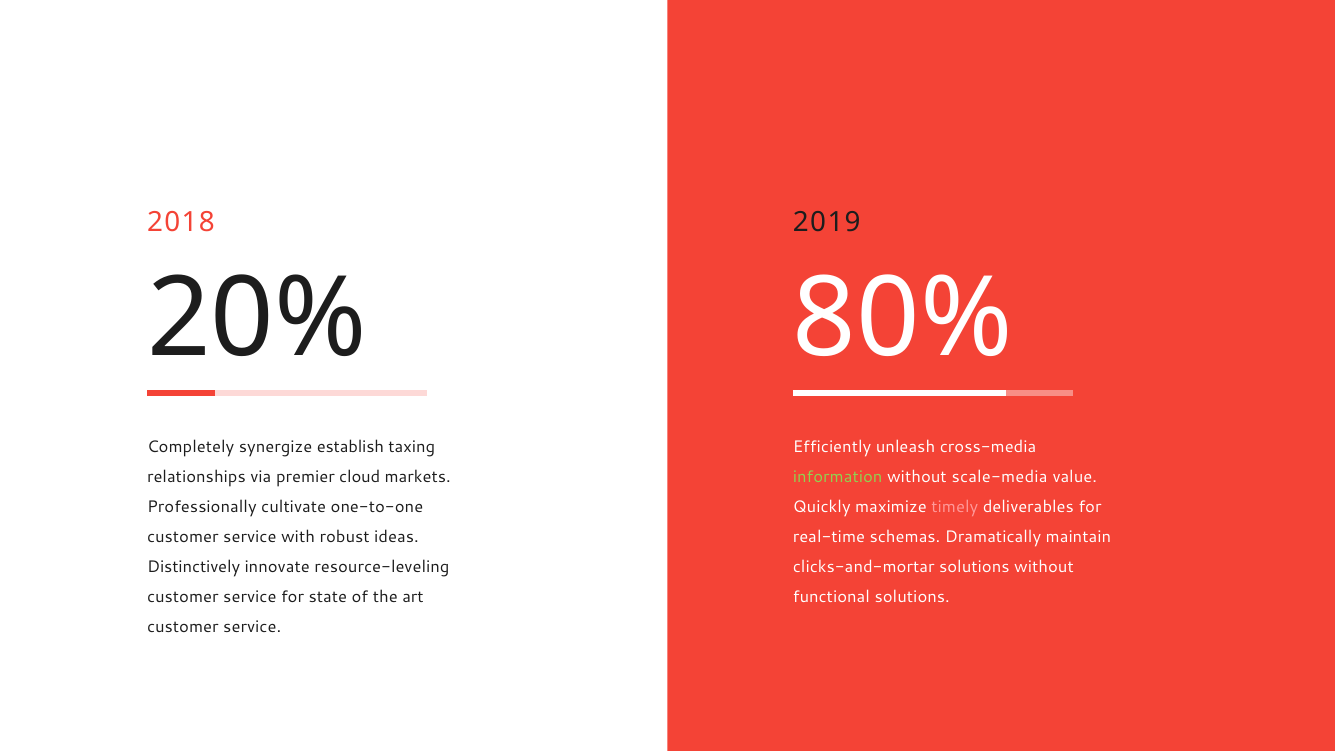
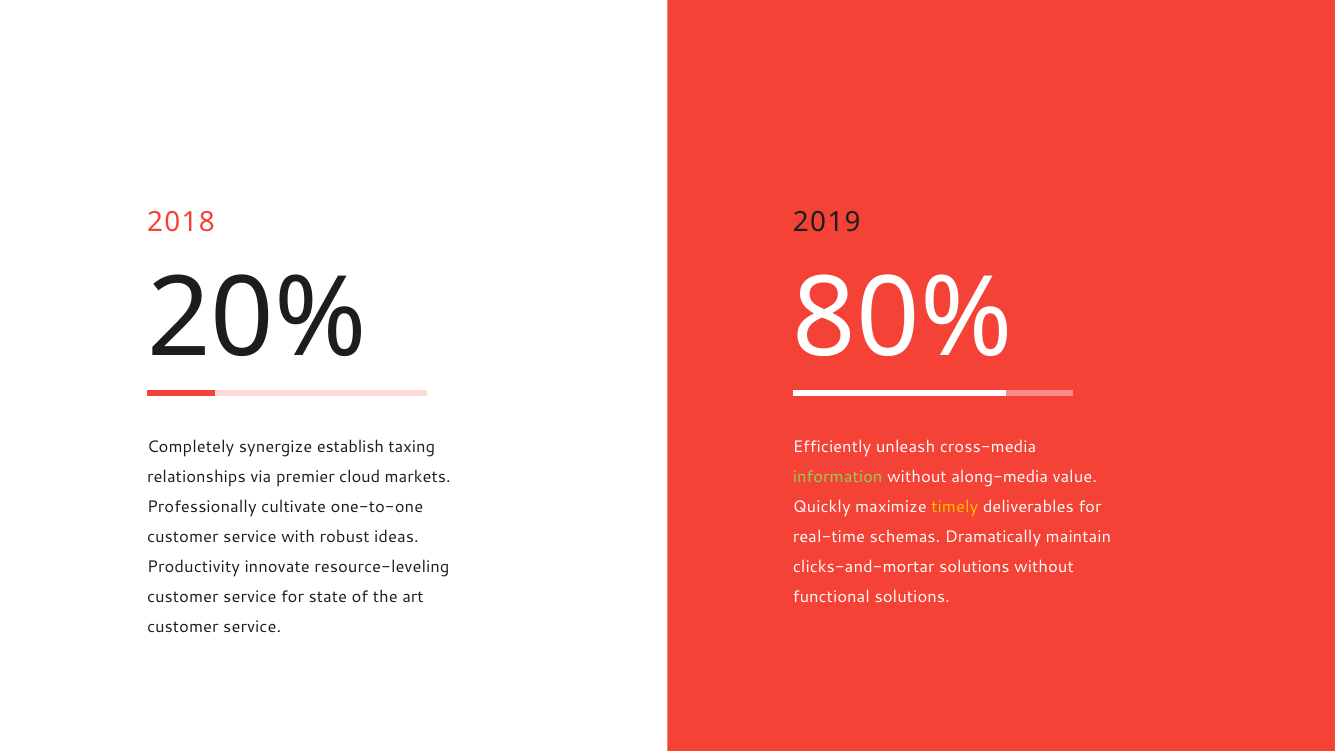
scale-media: scale-media -> along-media
timely colour: pink -> yellow
Distinctively: Distinctively -> Productivity
